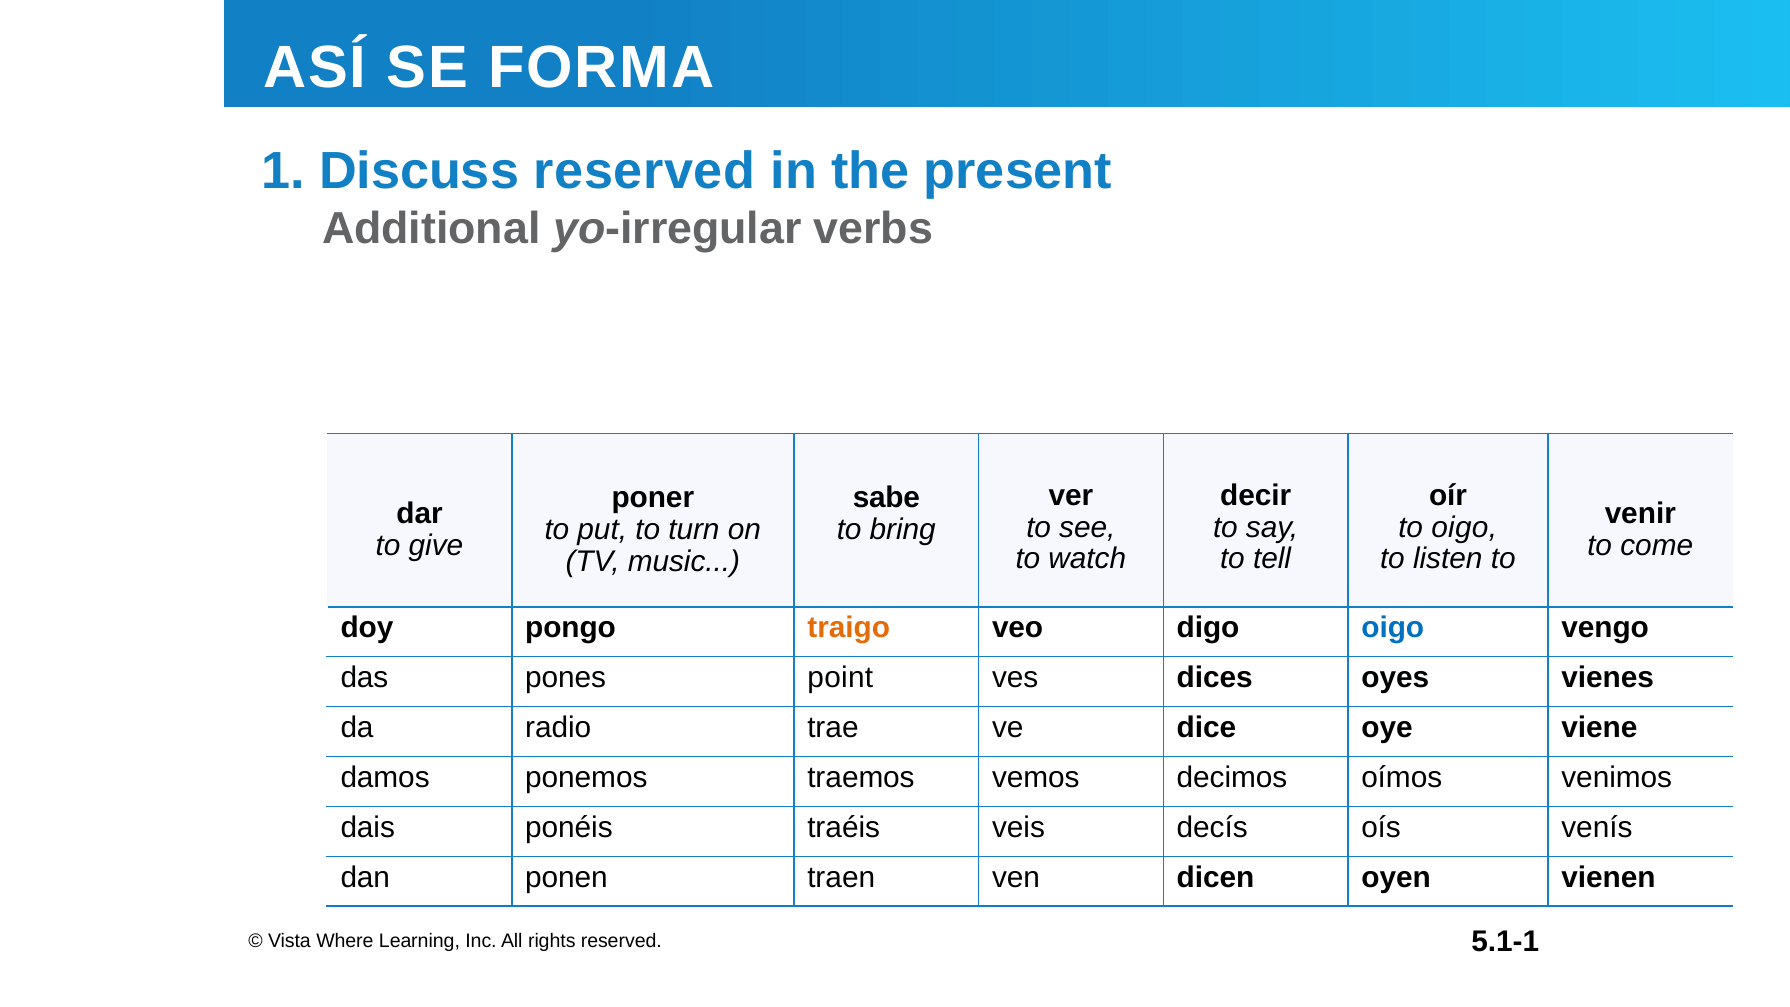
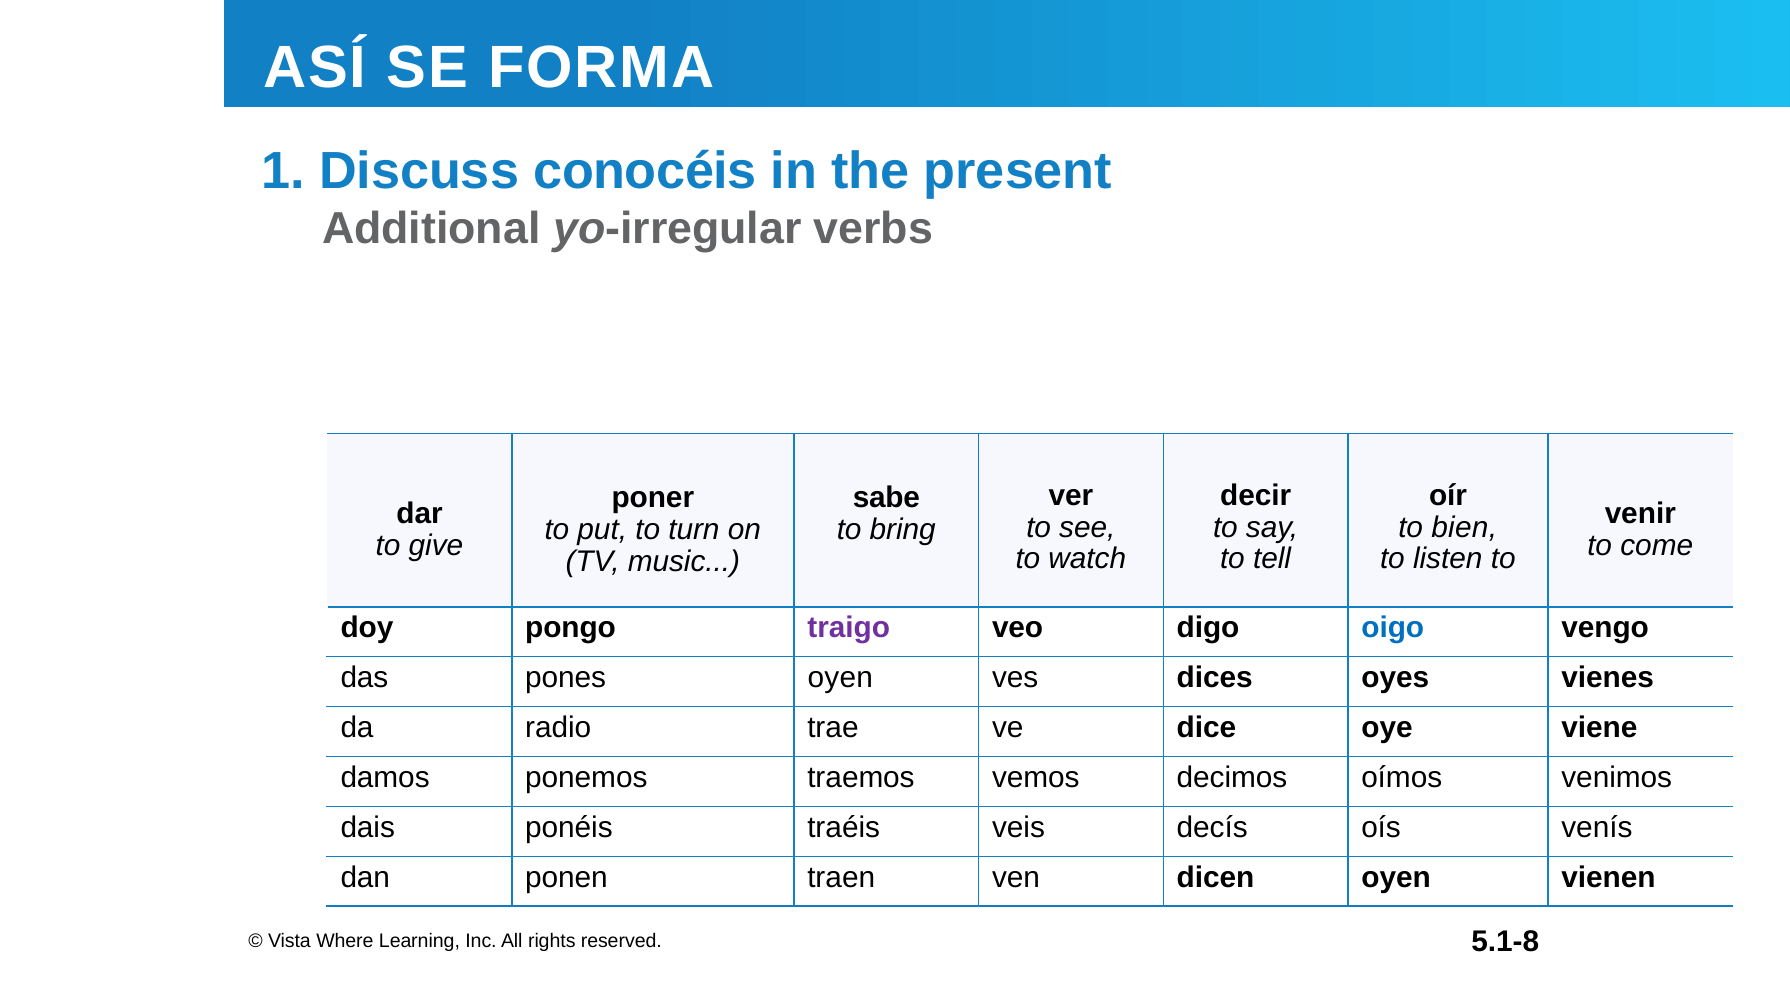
Discuss reserved: reserved -> conocéis
to oigo: oigo -> bien
traigo colour: orange -> purple
pones point: point -> oyen
5.1-1: 5.1-1 -> 5.1-8
